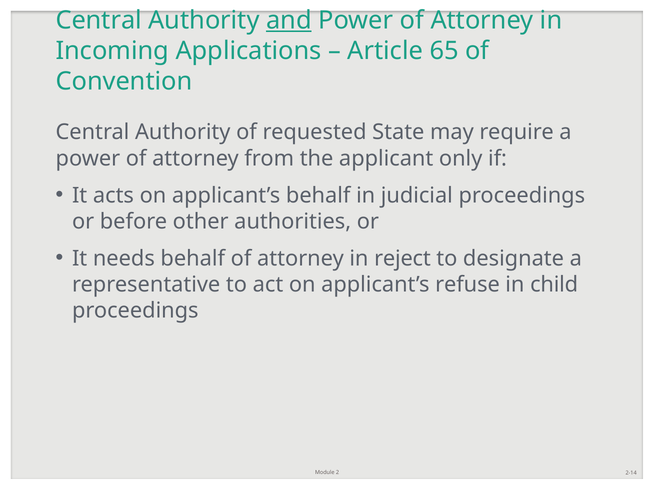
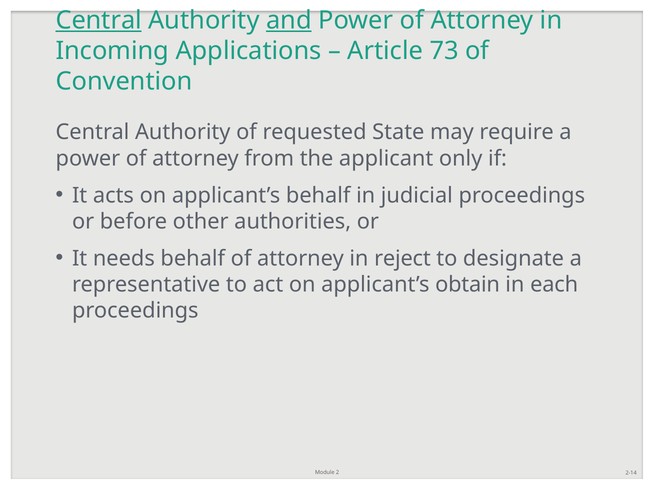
Central at (99, 20) underline: none -> present
65: 65 -> 73
refuse: refuse -> obtain
child: child -> each
